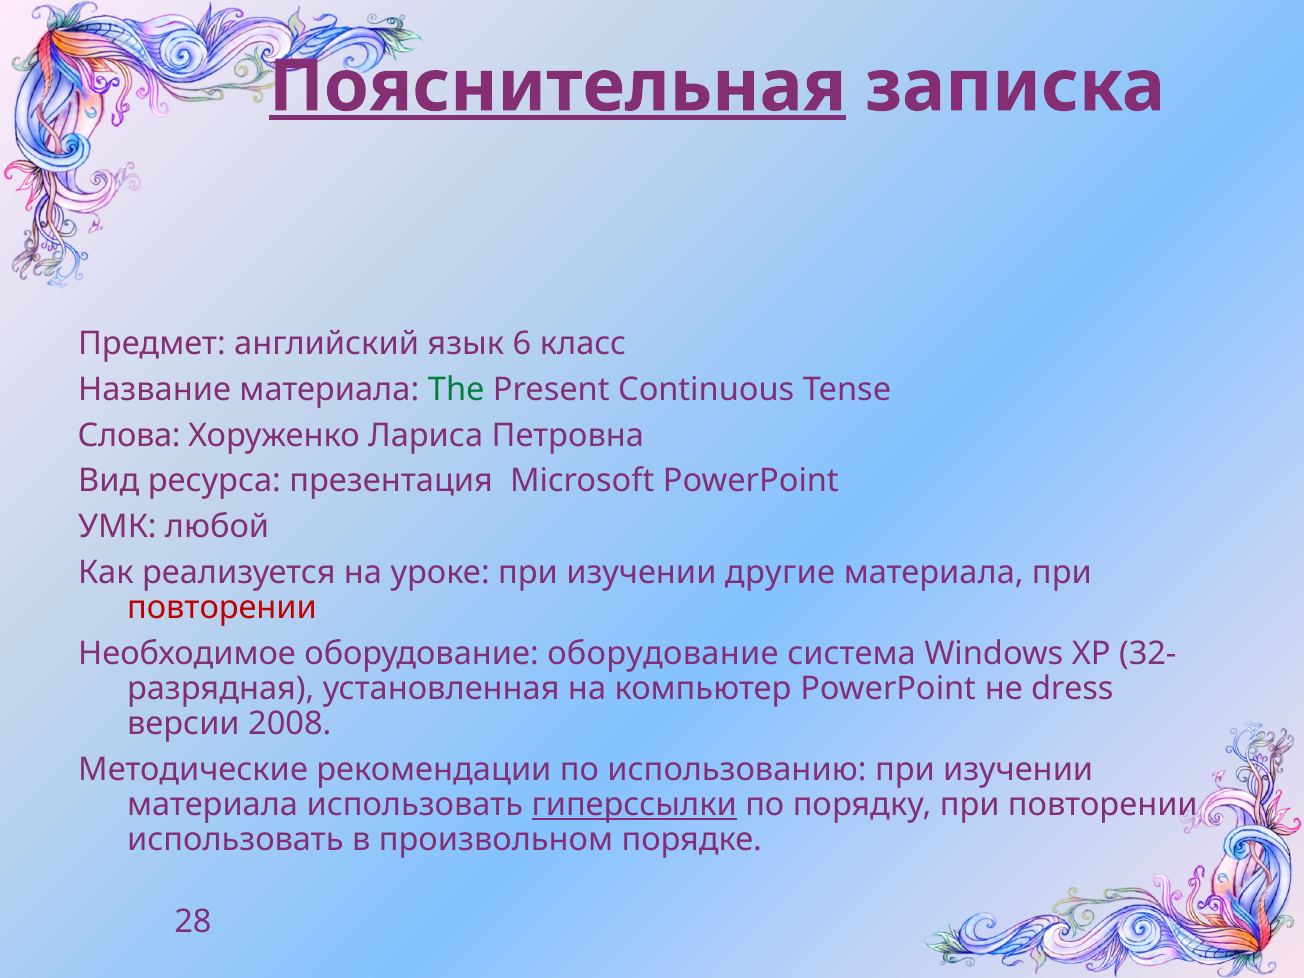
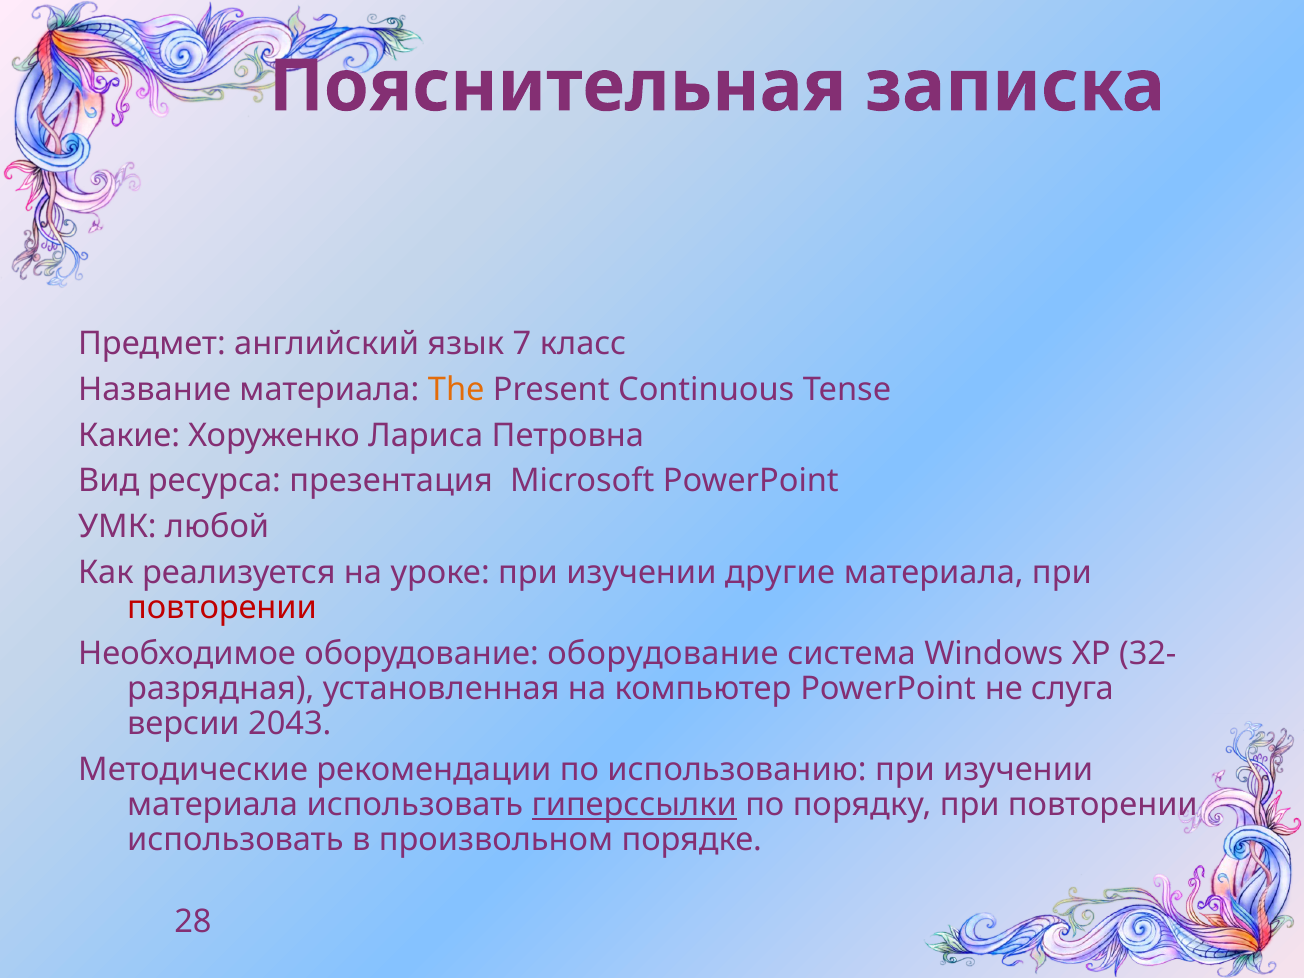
Пояснительная underline: present -> none
6: 6 -> 7
The colour: green -> orange
Слова: Слова -> Какие
dress: dress -> слуга
2008: 2008 -> 2043
